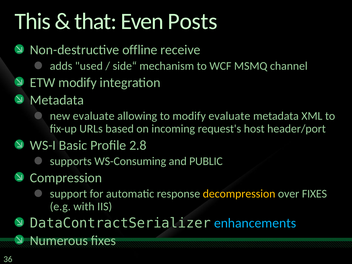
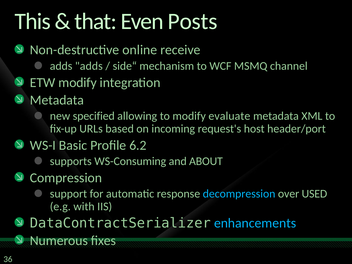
offline: offline -> online
adds used: used -> adds
new evaluate: evaluate -> specified
2.8: 2.8 -> 6.2
PUBLIC: PUBLIC -> ABOUT
decompression colour: yellow -> light blue
over FIXES: FIXES -> USED
